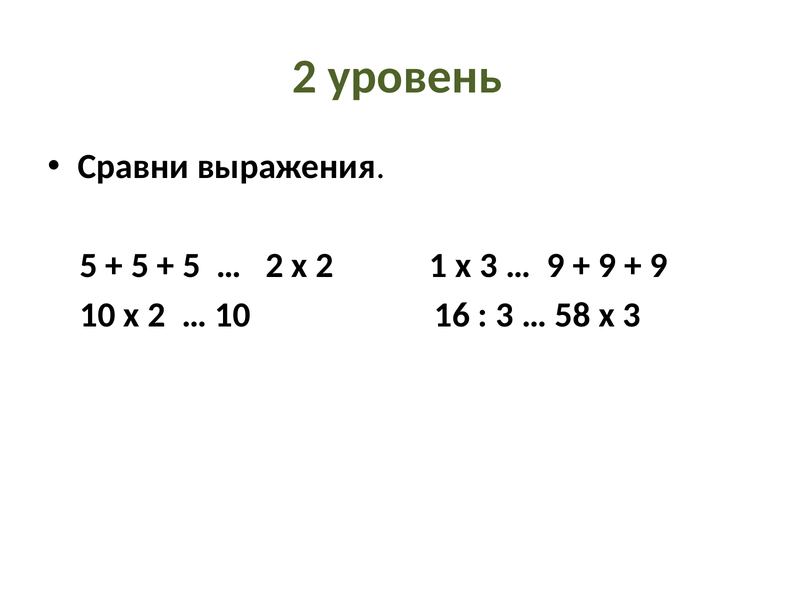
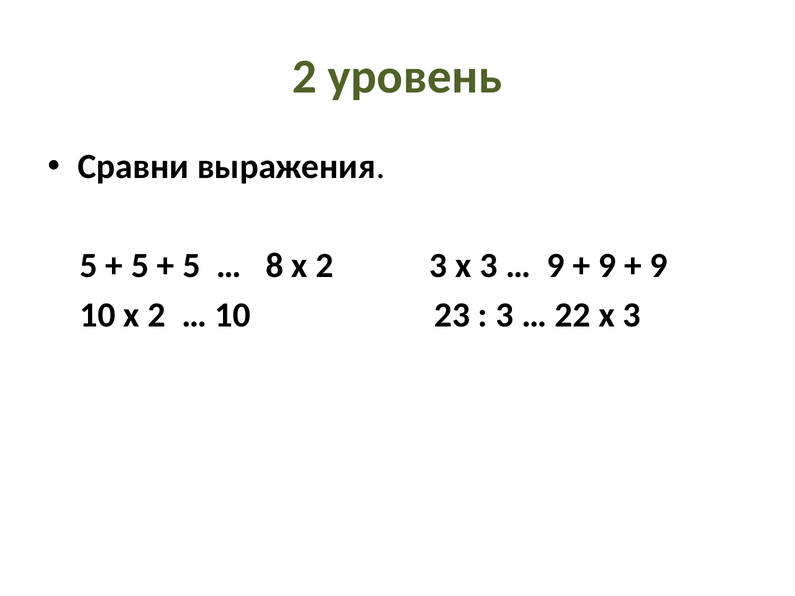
2 at (275, 266): 2 -> 8
2 1: 1 -> 3
16: 16 -> 23
58: 58 -> 22
